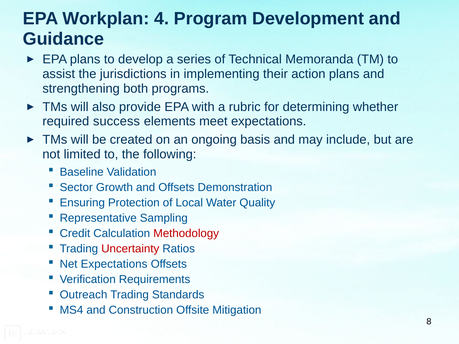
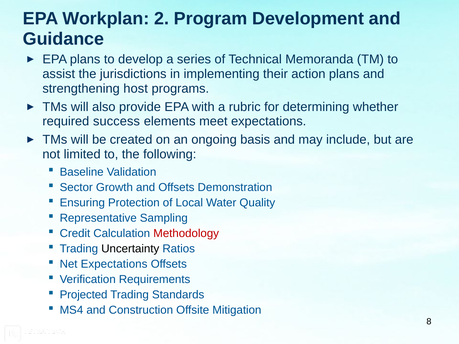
4: 4 -> 2
both: both -> host
Uncertainty colour: red -> black
Outreach: Outreach -> Projected
